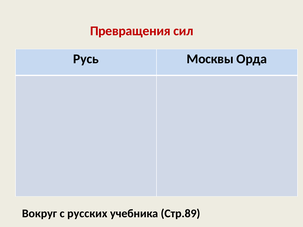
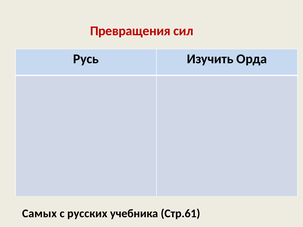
Москвы: Москвы -> Изучить
Вокруг: Вокруг -> Самых
Стр.89: Стр.89 -> Стр.61
